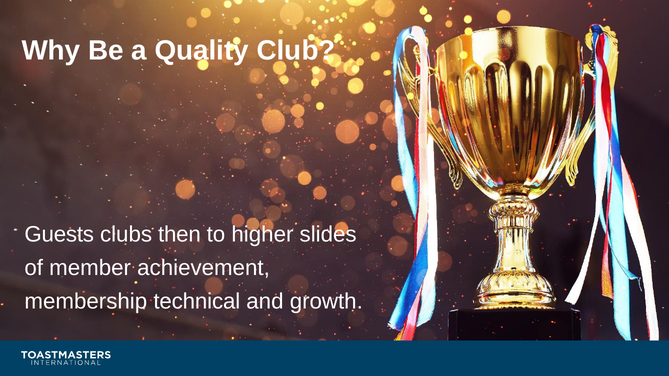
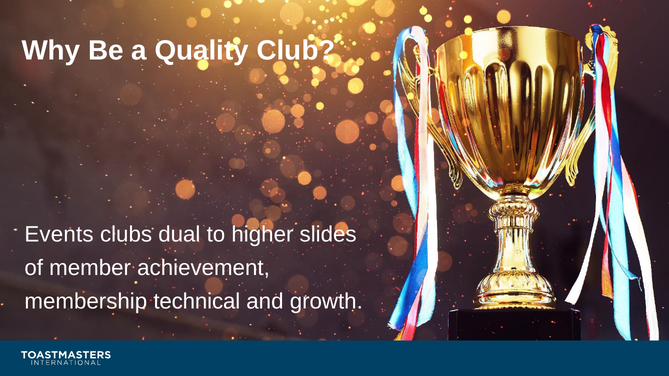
Guests: Guests -> Events
then: then -> dual
